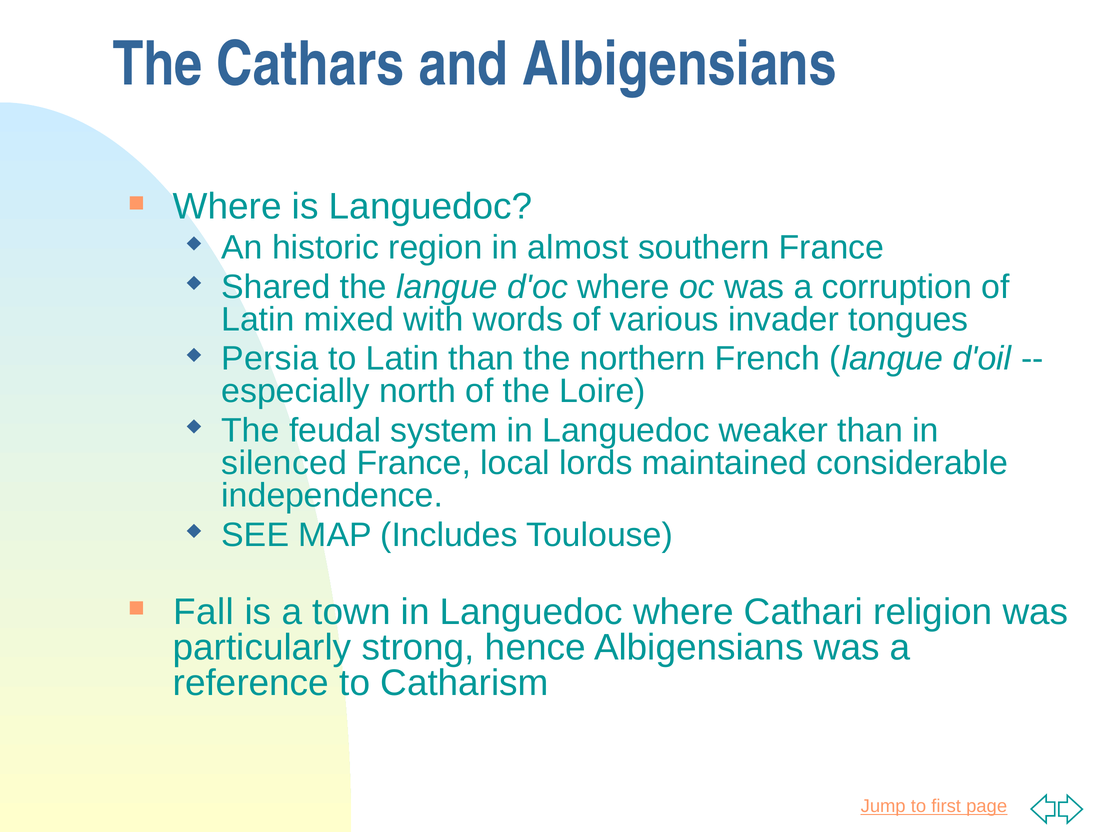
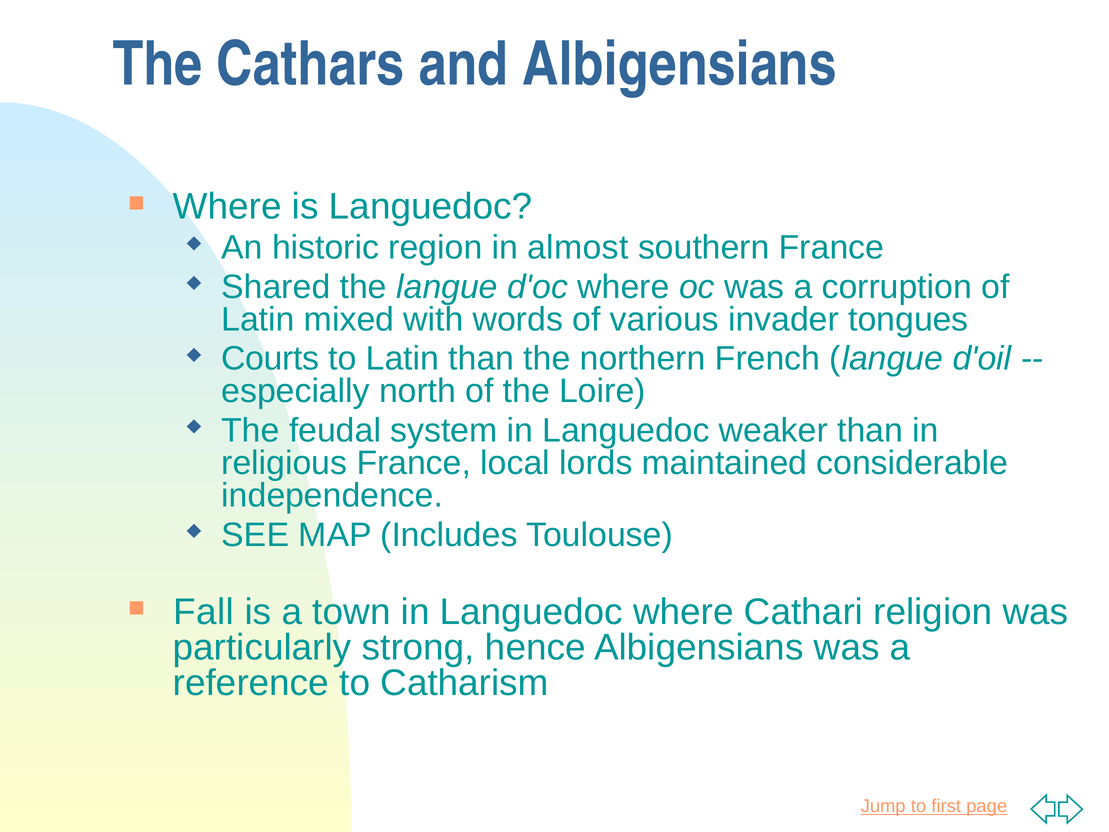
Persia: Persia -> Courts
silenced: silenced -> religious
